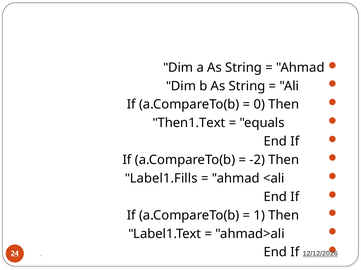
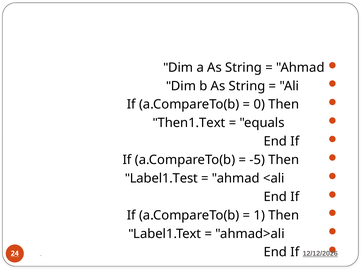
-2: -2 -> -5
Label1.Fills: Label1.Fills -> Label1.Test
